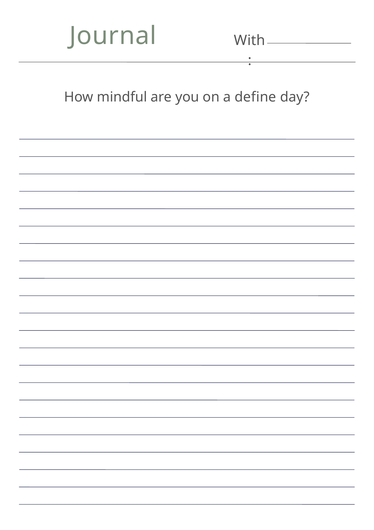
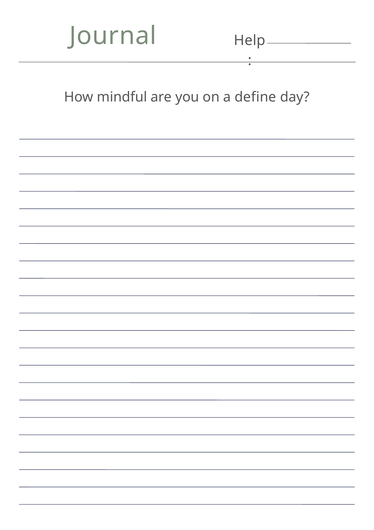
With: With -> Help
